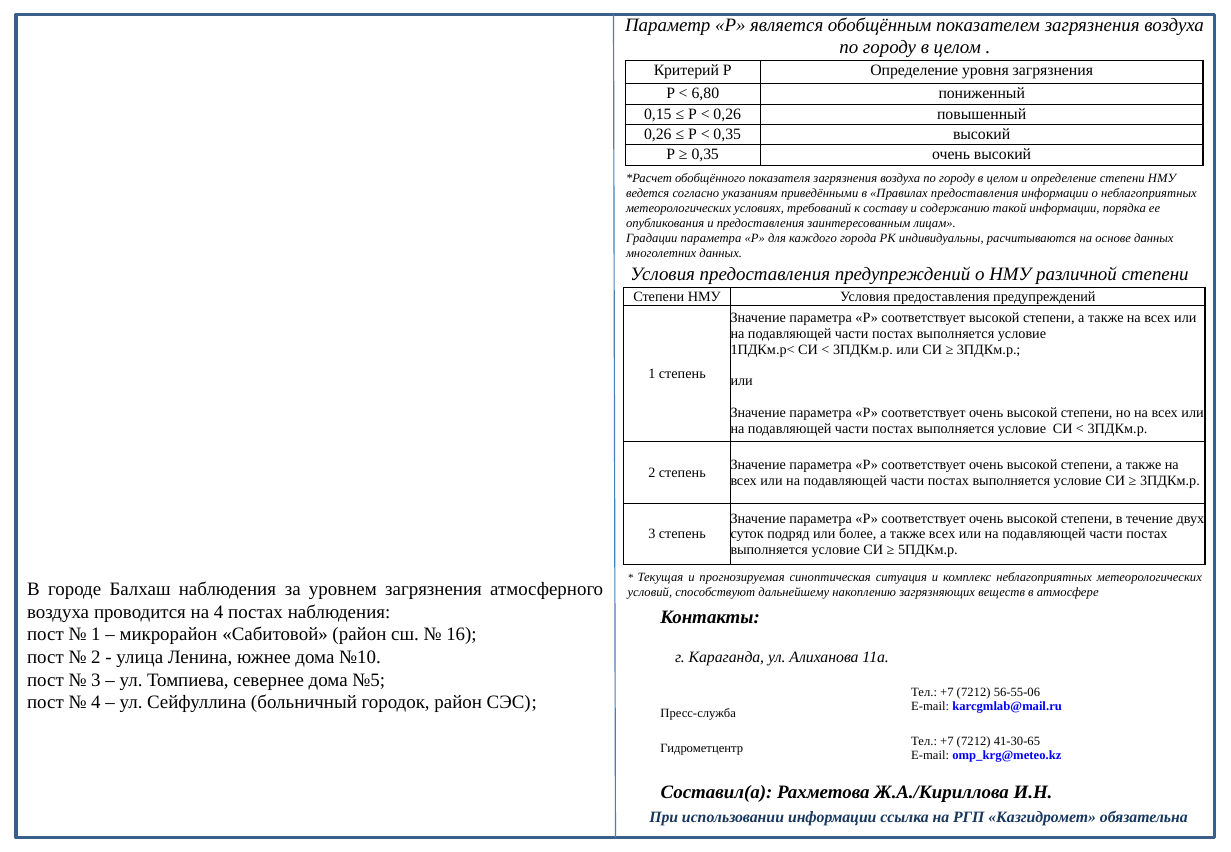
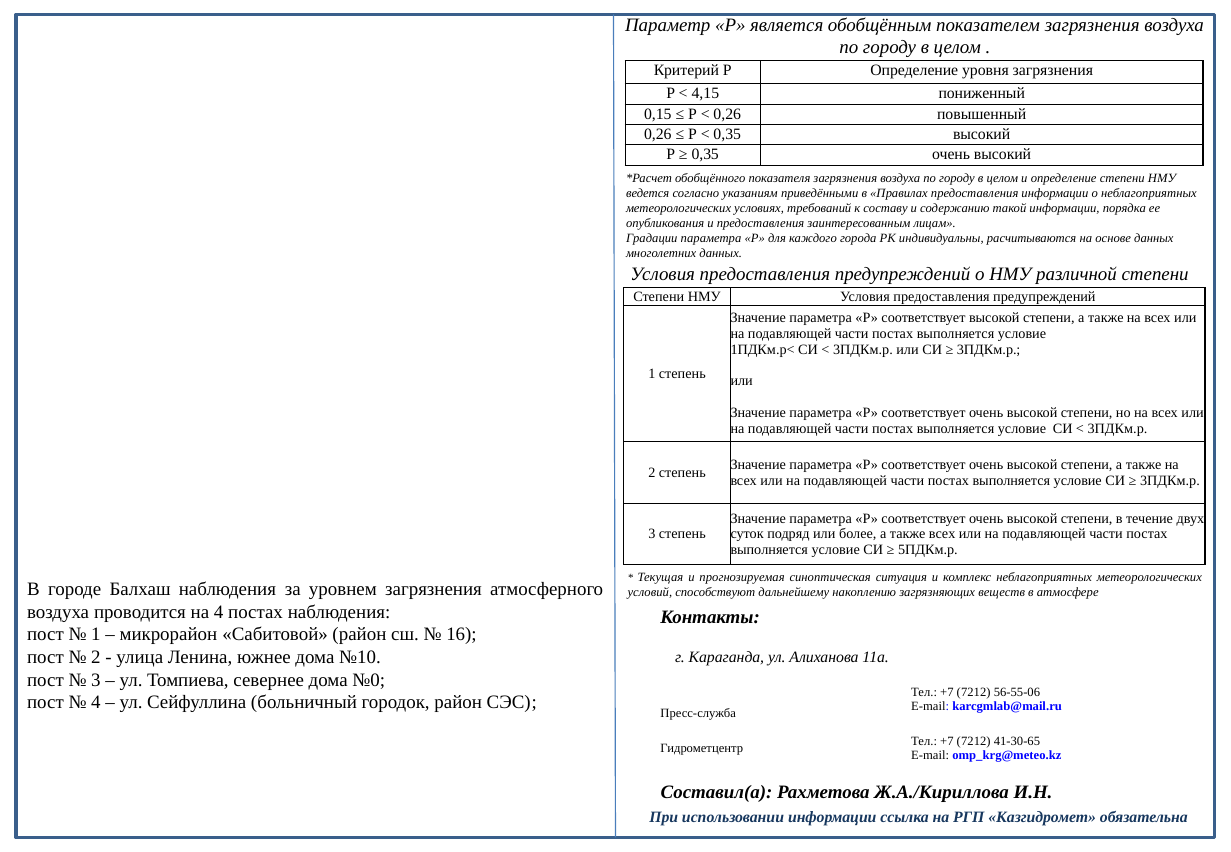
6,80: 6,80 -> 4,15
№5: №5 -> №0
